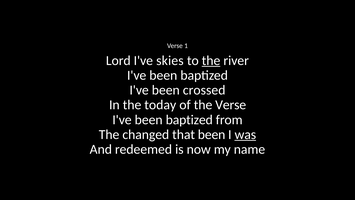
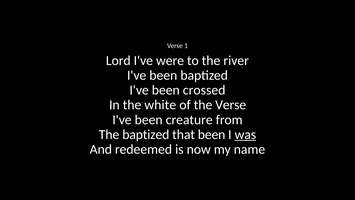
skies: skies -> were
the at (211, 60) underline: present -> none
today: today -> white
baptized at (189, 120): baptized -> creature
The changed: changed -> baptized
